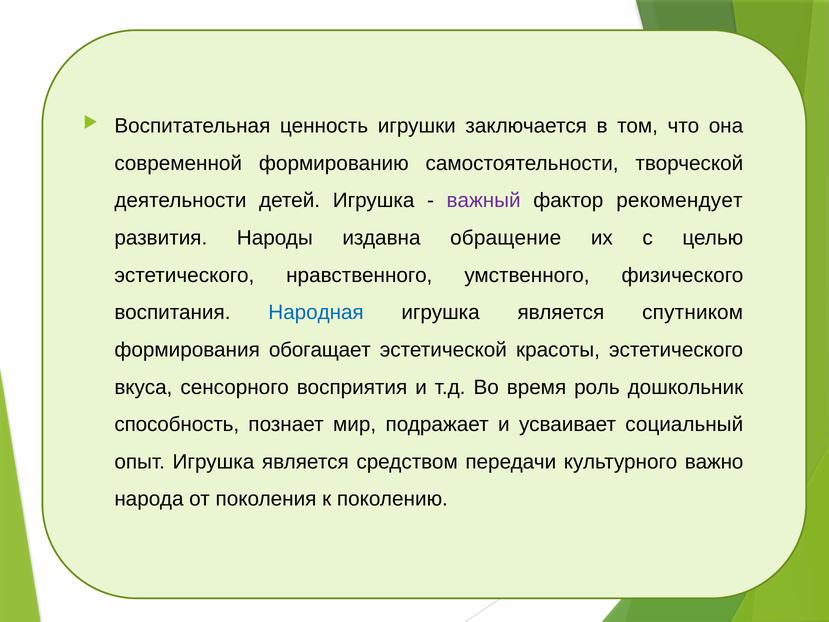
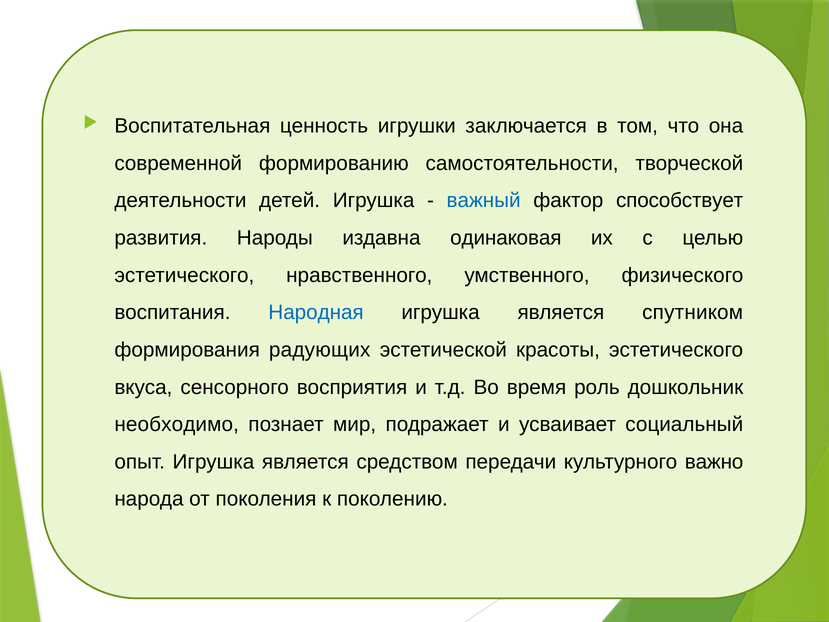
важный colour: purple -> blue
рекомендует: рекомендует -> способствует
обращение: обращение -> одинаковая
обогащает: обогащает -> радующих
способность: способность -> необходимо
